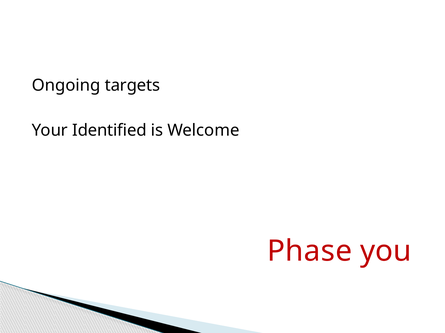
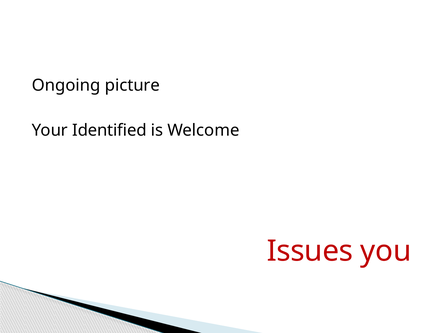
targets: targets -> picture
Phase: Phase -> Issues
